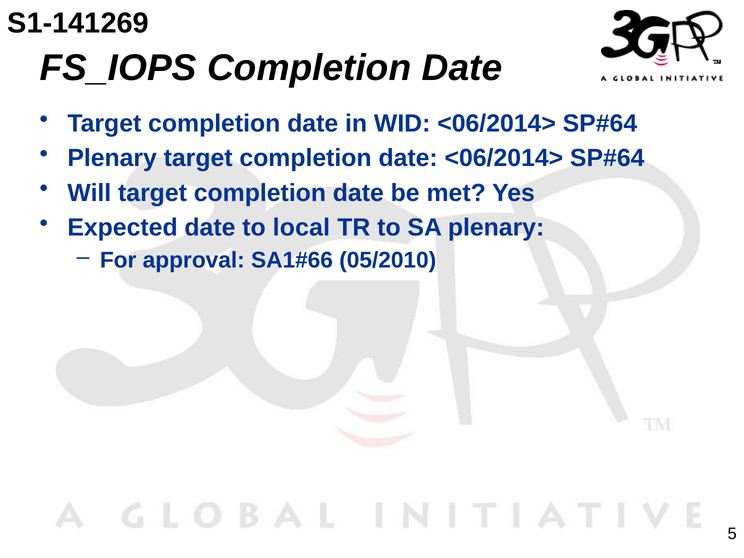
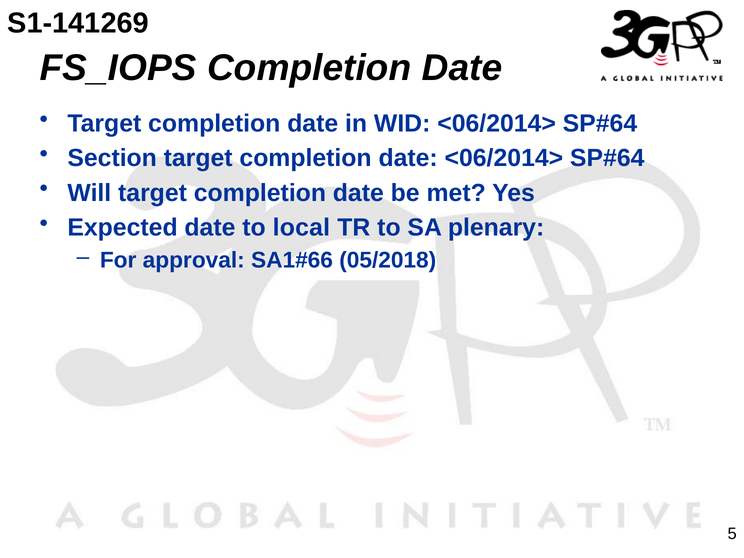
Plenary at (112, 158): Plenary -> Section
05/2010: 05/2010 -> 05/2018
